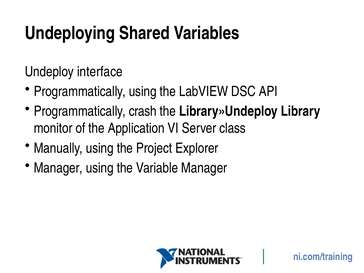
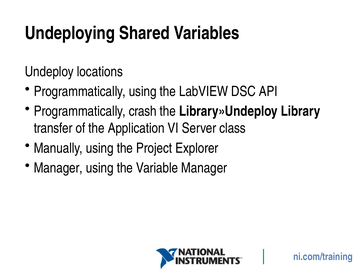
interface: interface -> locations
monitor: monitor -> transfer
